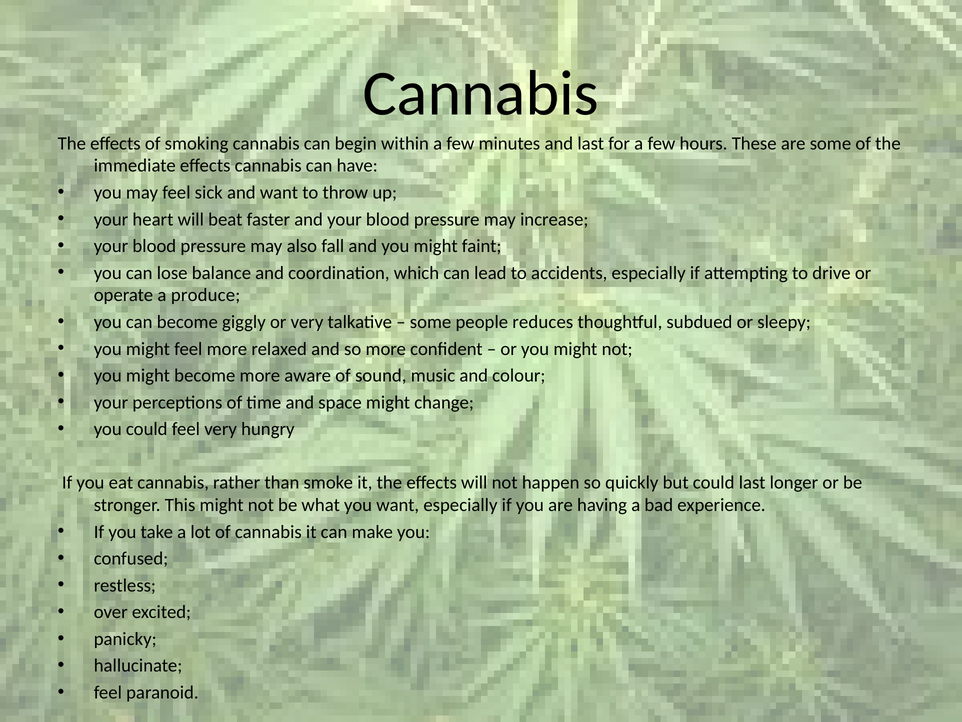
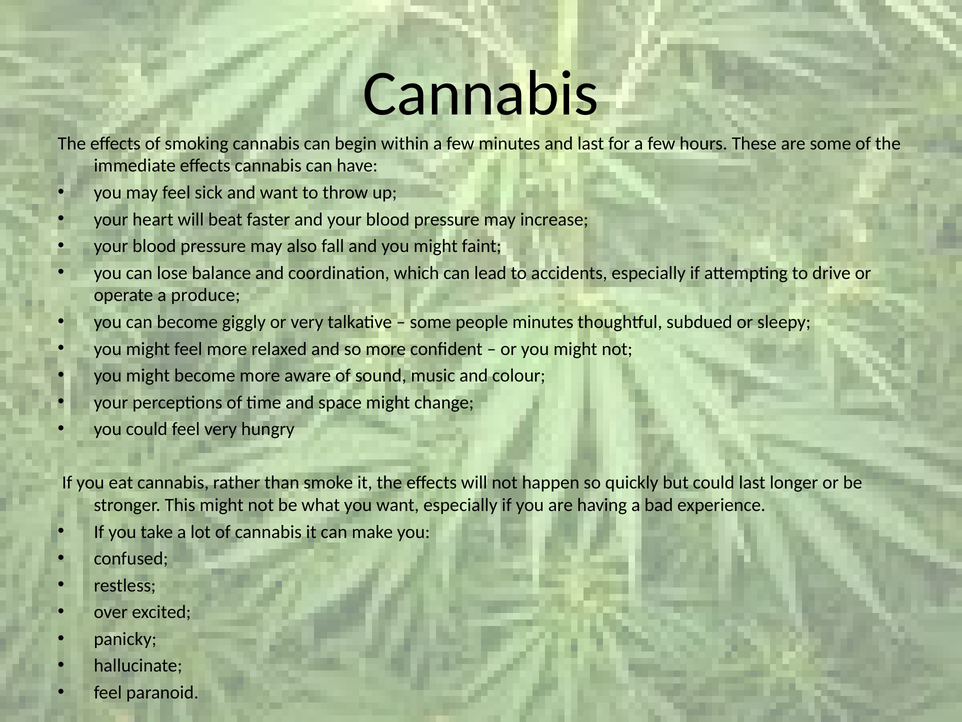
people reduces: reduces -> minutes
